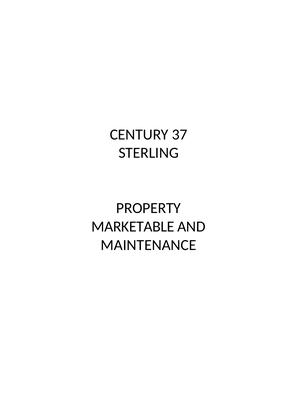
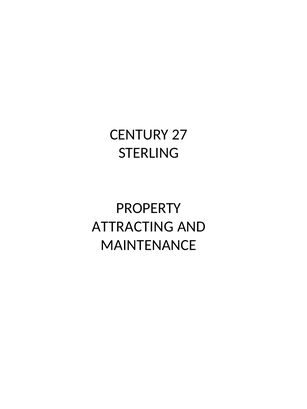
37: 37 -> 27
MARKETABLE: MARKETABLE -> ATTRACTING
